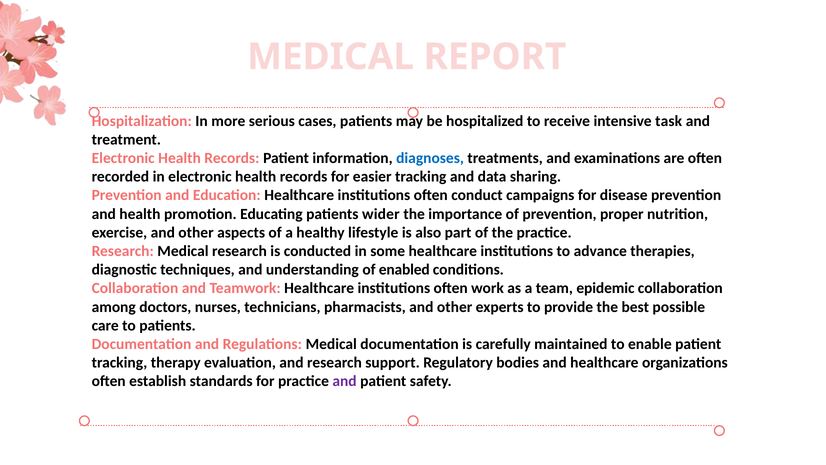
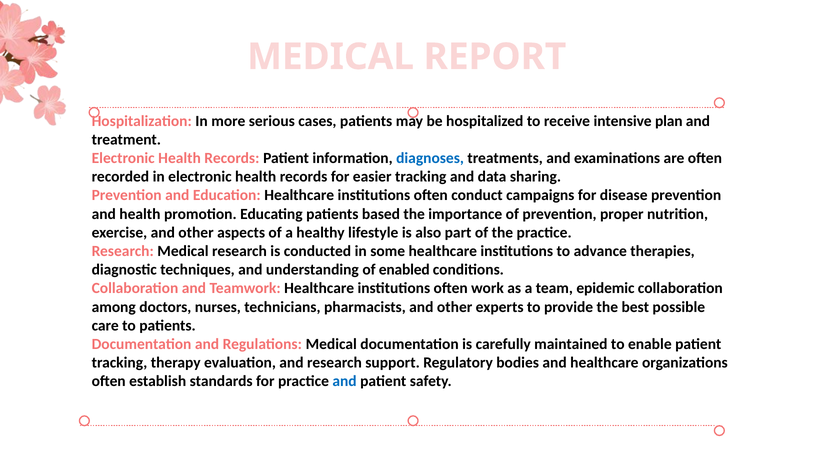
task: task -> plan
wider: wider -> based
and at (345, 381) colour: purple -> blue
